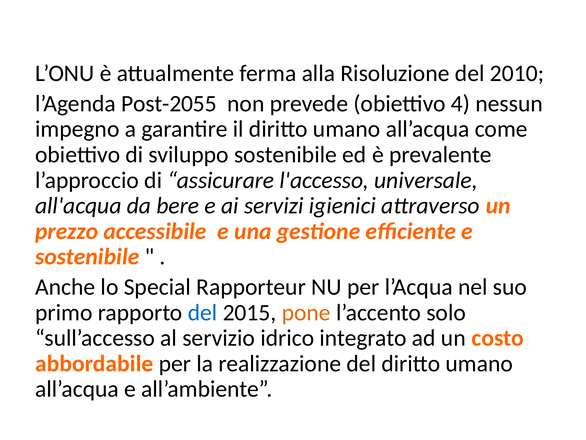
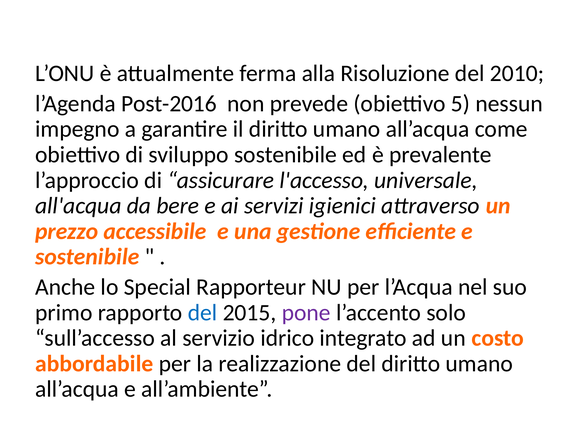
Post-2055: Post-2055 -> Post-2016
4: 4 -> 5
pone colour: orange -> purple
